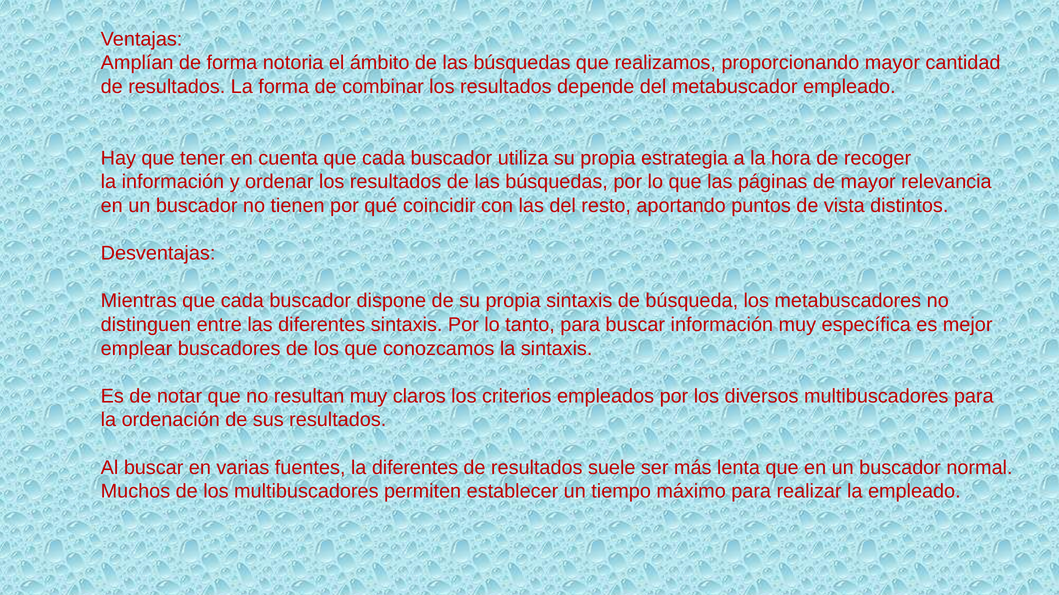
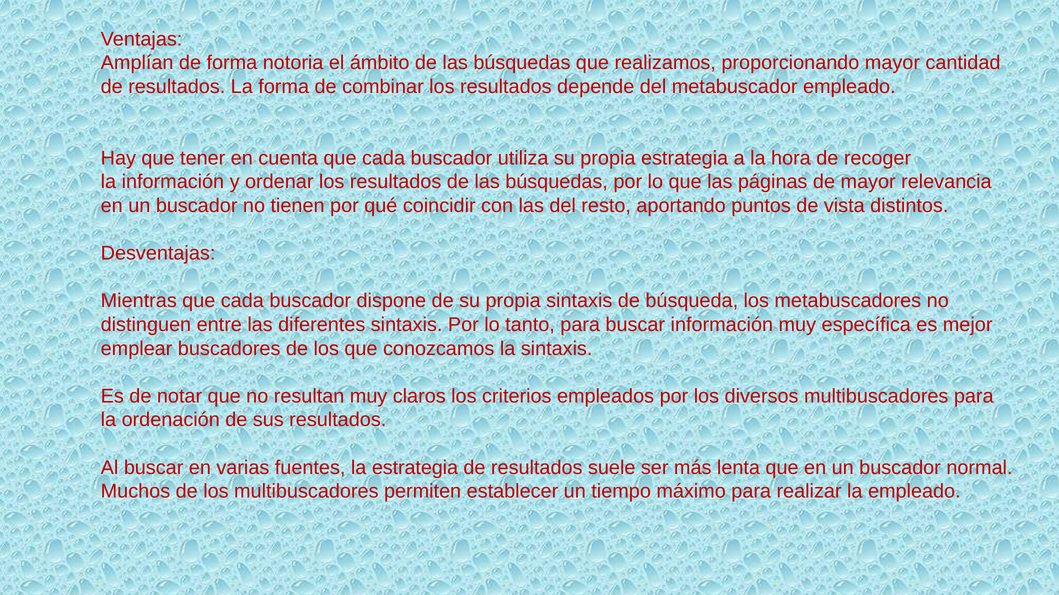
la diferentes: diferentes -> estrategia
